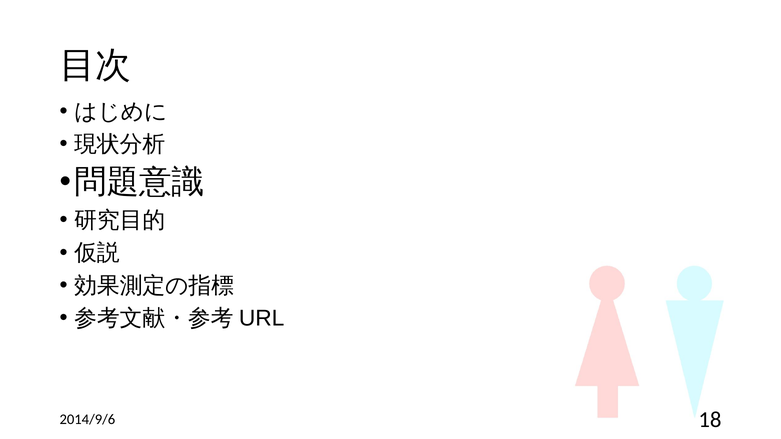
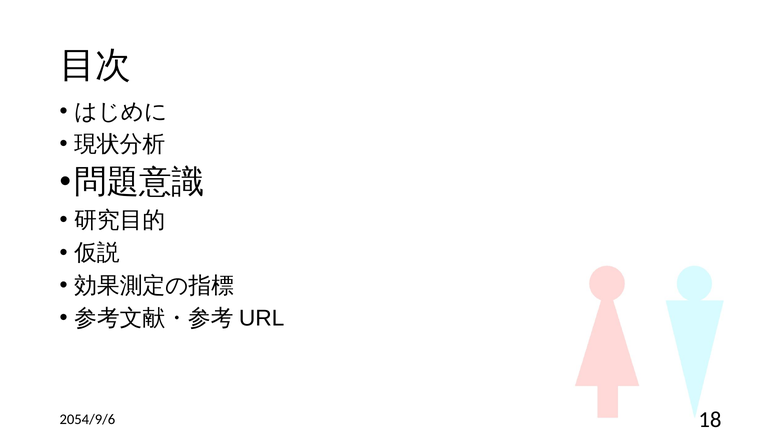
2014/9/6: 2014/9/6 -> 2054/9/6
